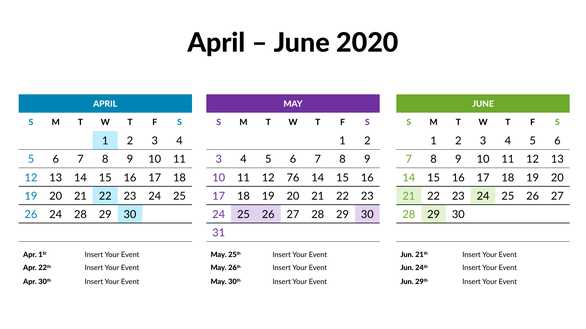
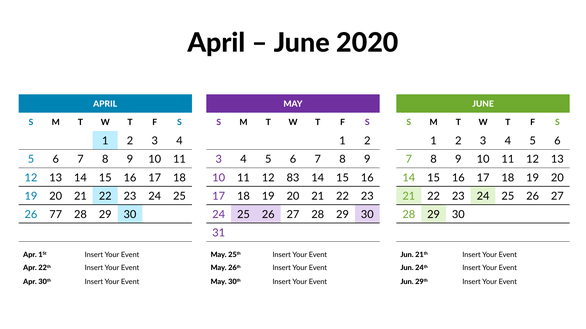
76: 76 -> 83
26 24: 24 -> 77
